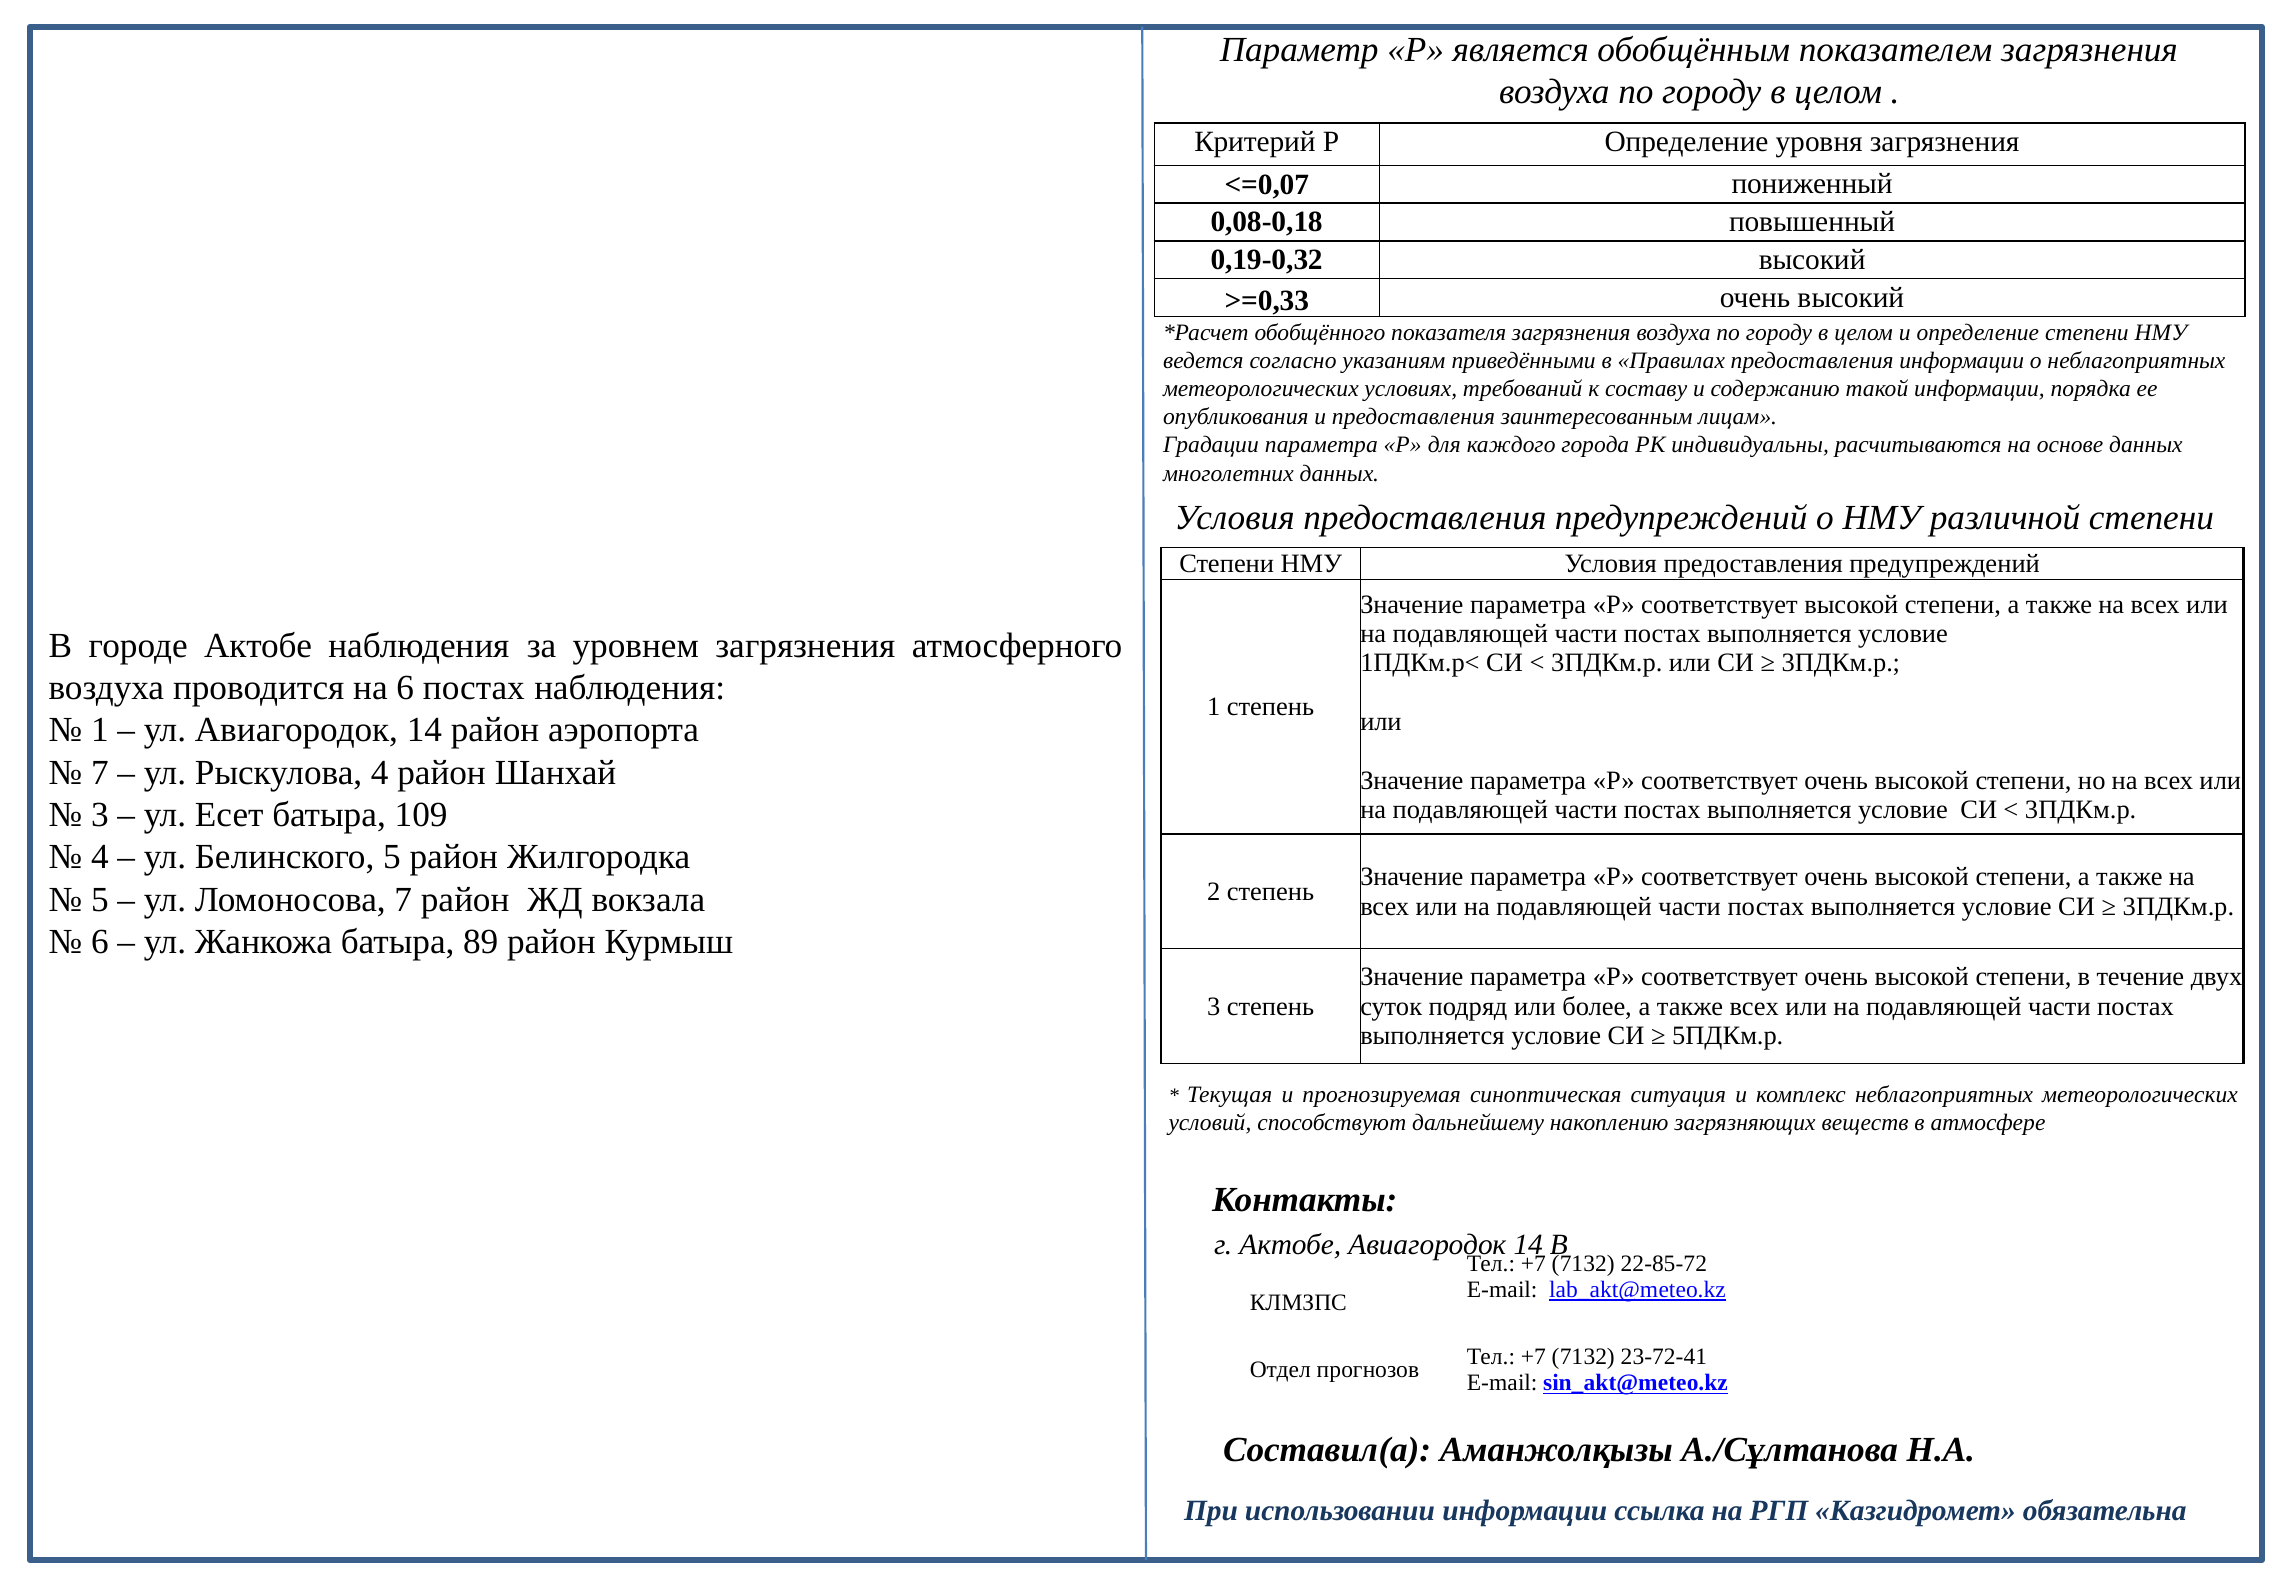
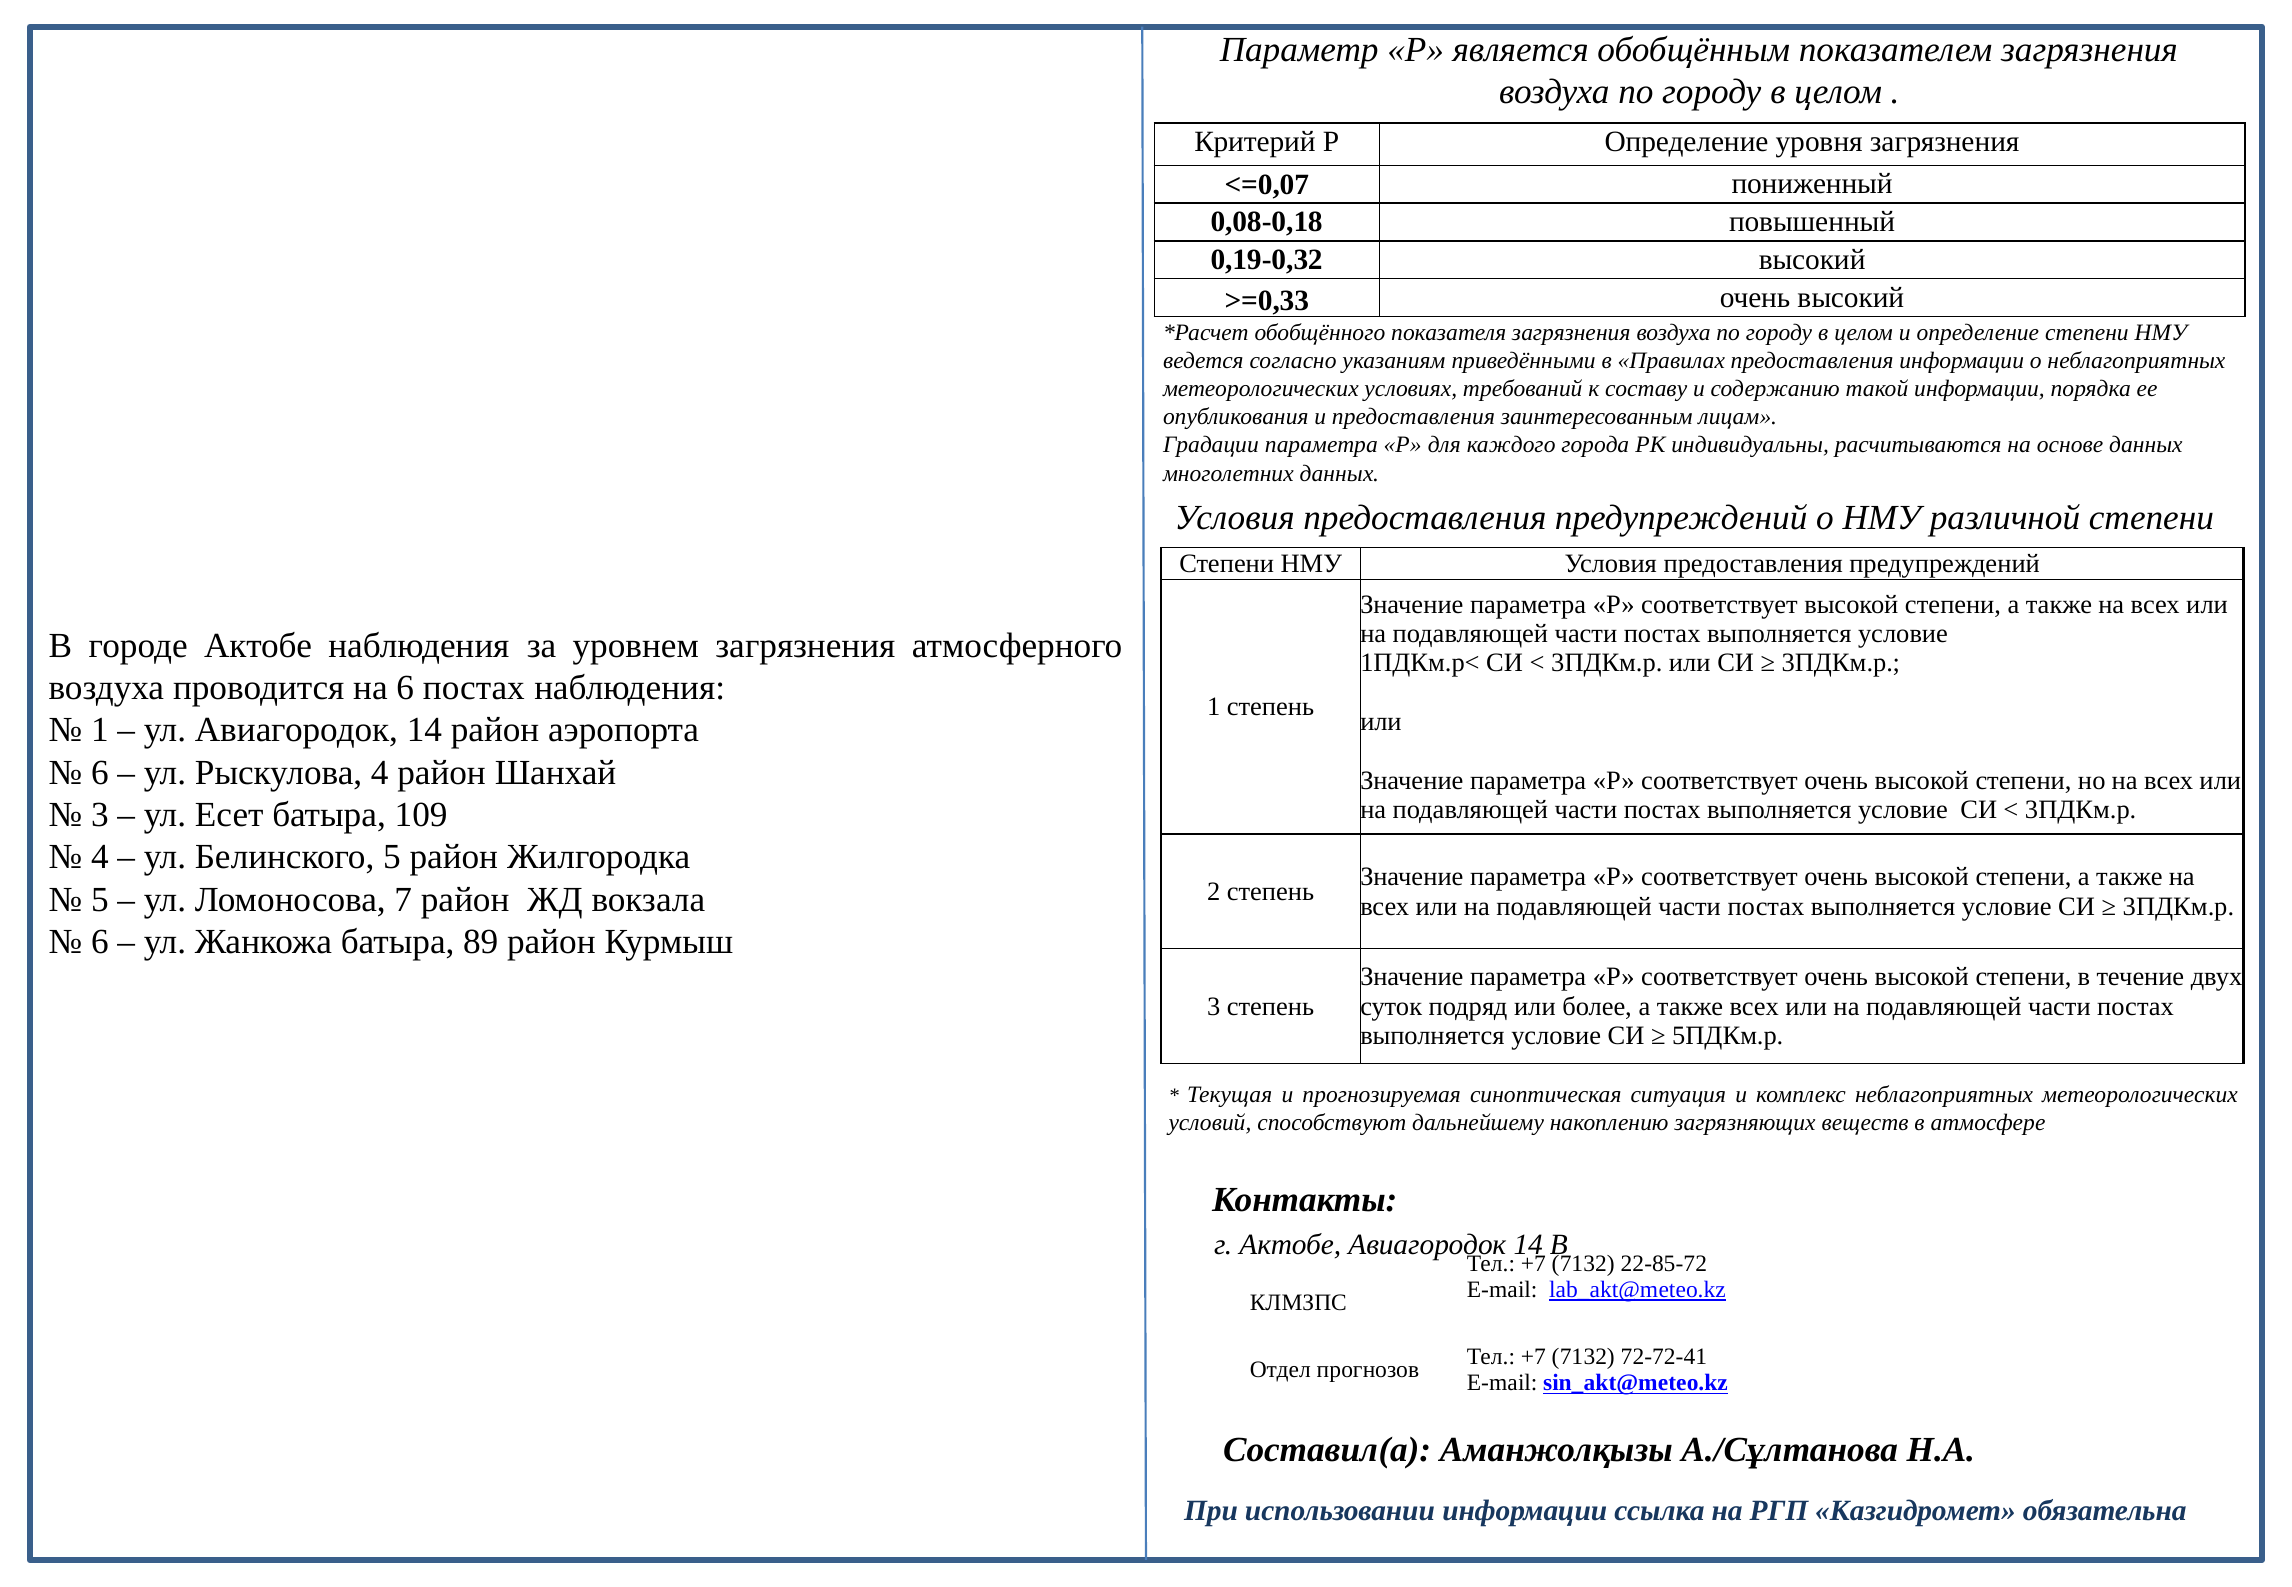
7 at (100, 773): 7 -> 6
23-72-41: 23-72-41 -> 72-72-41
